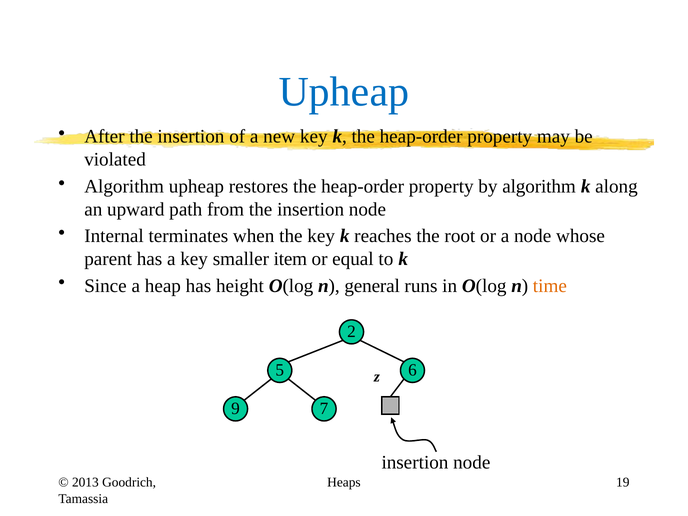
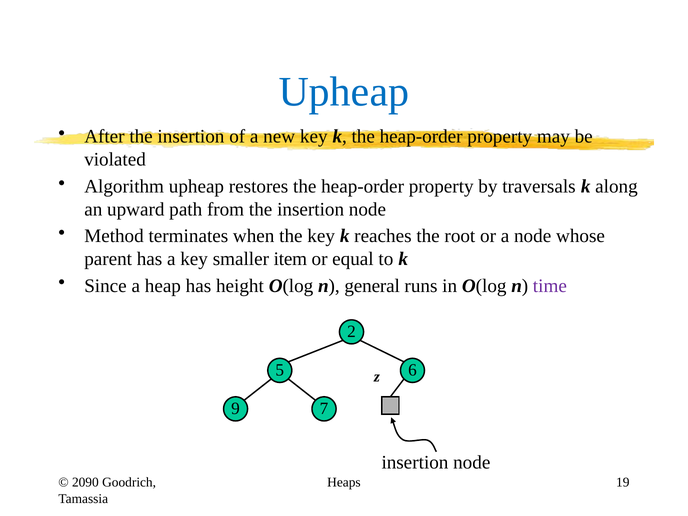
by algorithm: algorithm -> traversals
Internal: Internal -> Method
time colour: orange -> purple
2013: 2013 -> 2090
